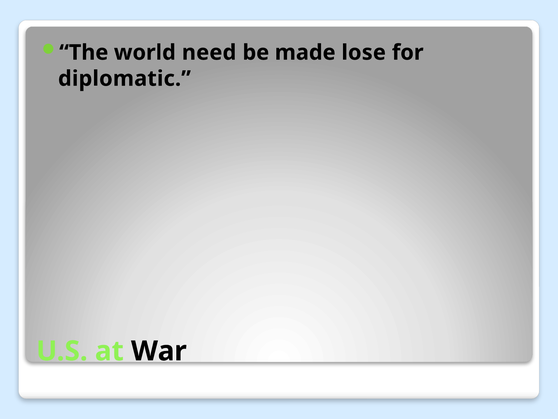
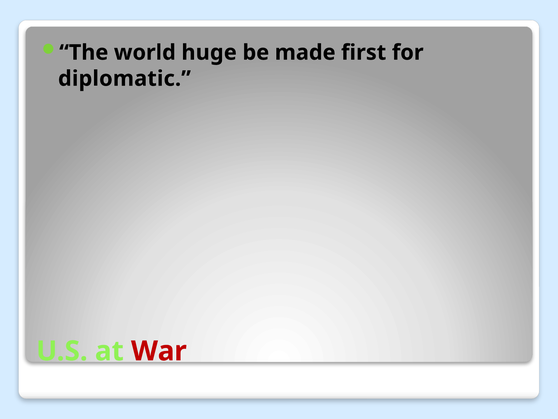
need: need -> huge
lose: lose -> first
War colour: black -> red
